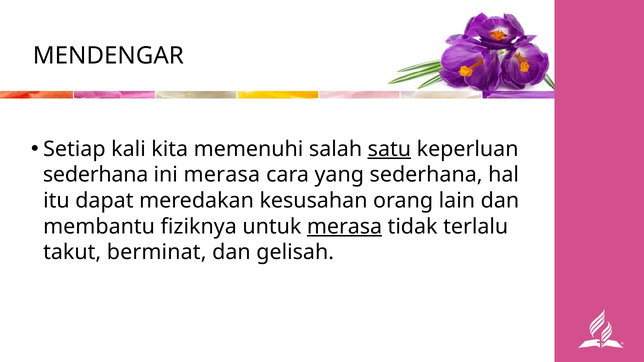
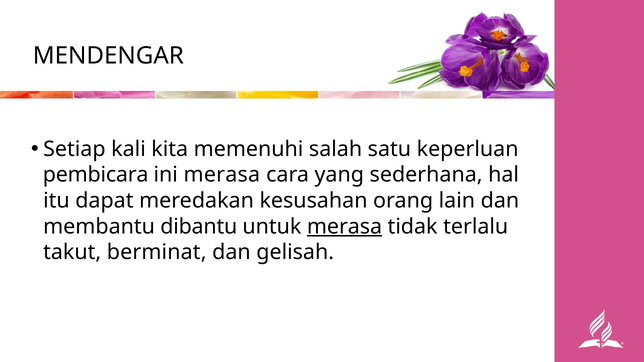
satu underline: present -> none
sederhana at (96, 175): sederhana -> pembicara
fiziknya: fiziknya -> dibantu
